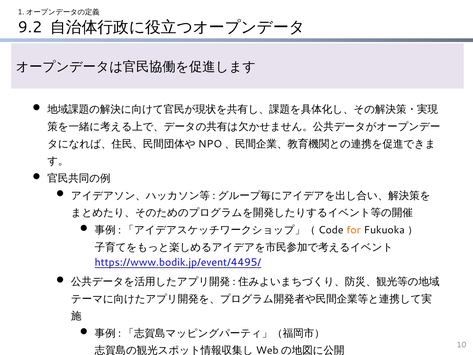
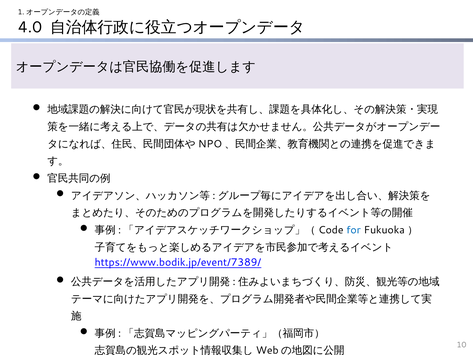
9.2: 9.2 -> 4.0
for colour: orange -> blue
https://www.bodik.jp/event/4495/: https://www.bodik.jp/event/4495/ -> https://www.bodik.jp/event/7389/
